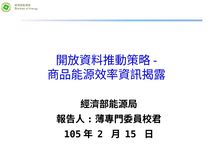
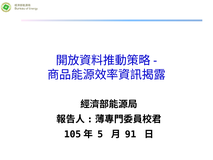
2: 2 -> 5
15: 15 -> 91
